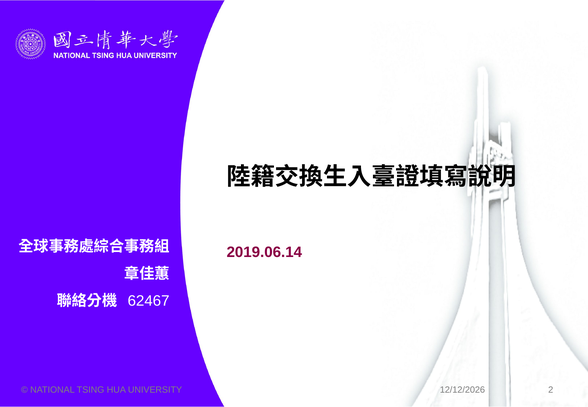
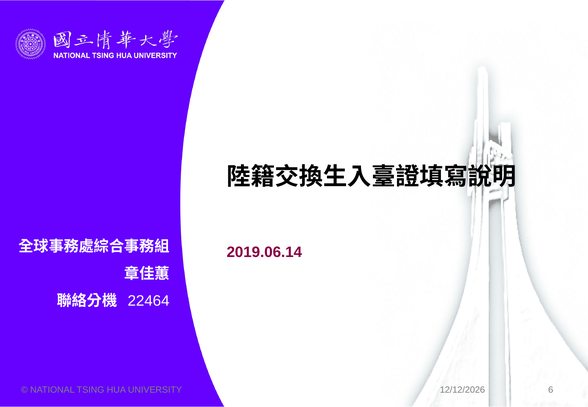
62467: 62467 -> 22464
2: 2 -> 6
